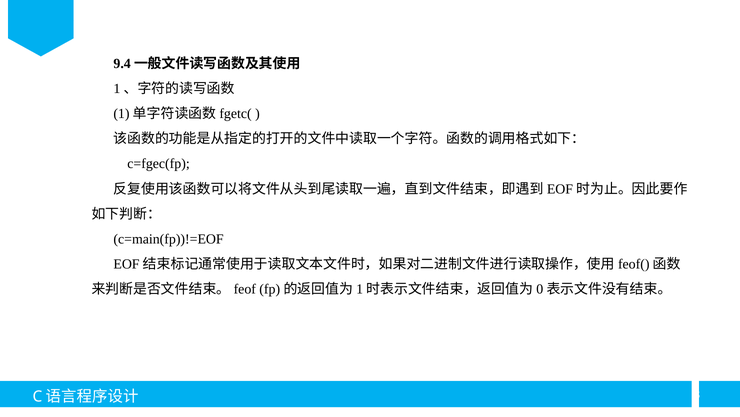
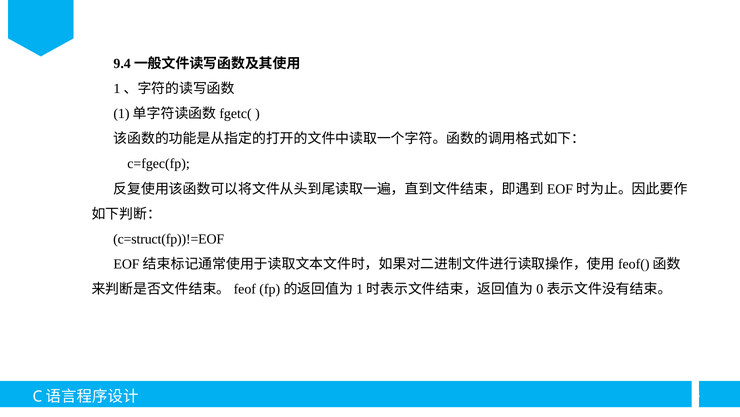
c=main(fp))!=EOF: c=main(fp))!=EOF -> c=struct(fp))!=EOF
